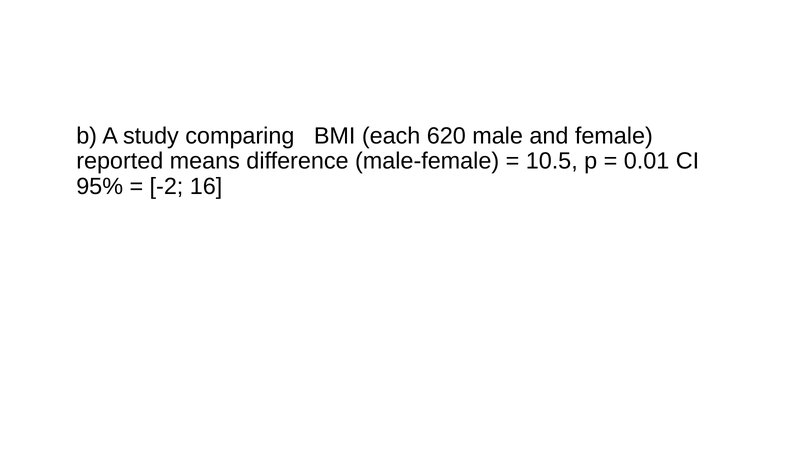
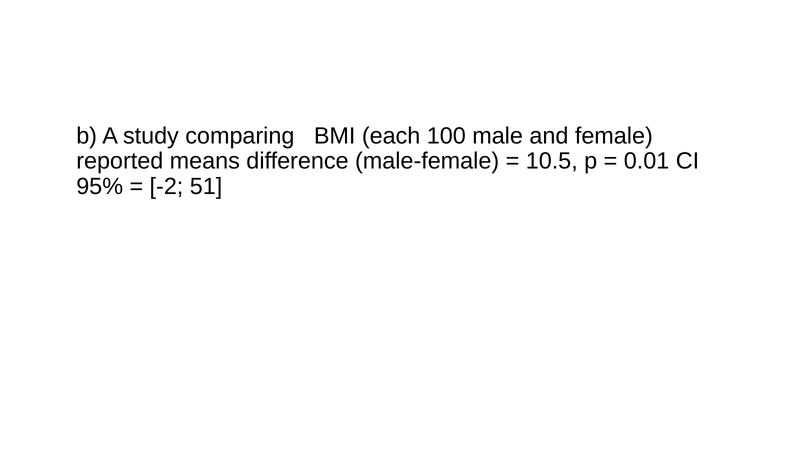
620: 620 -> 100
16: 16 -> 51
